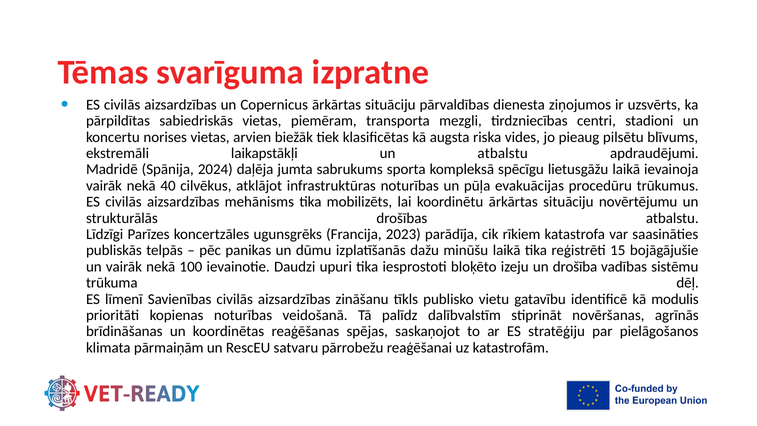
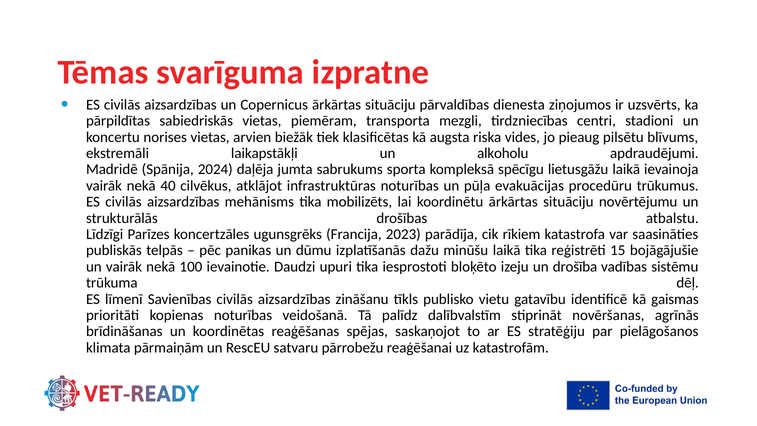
un atbalstu: atbalstu -> alkoholu
modulis: modulis -> gaismas
